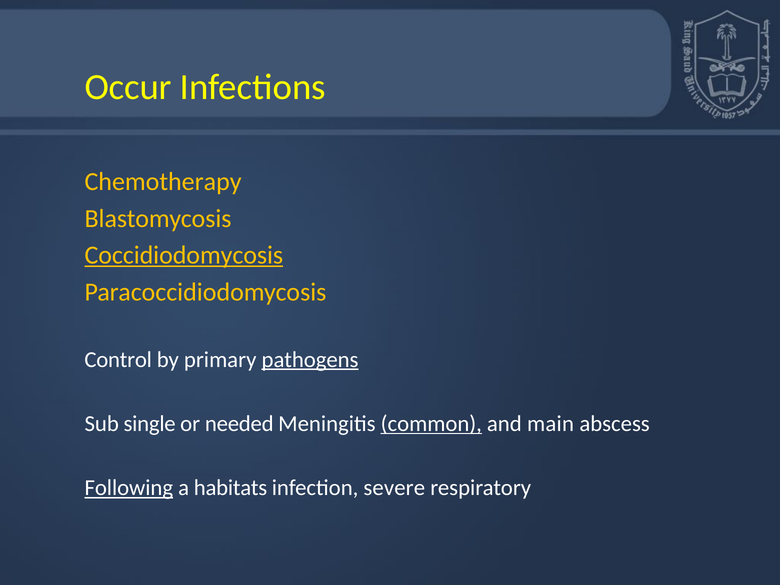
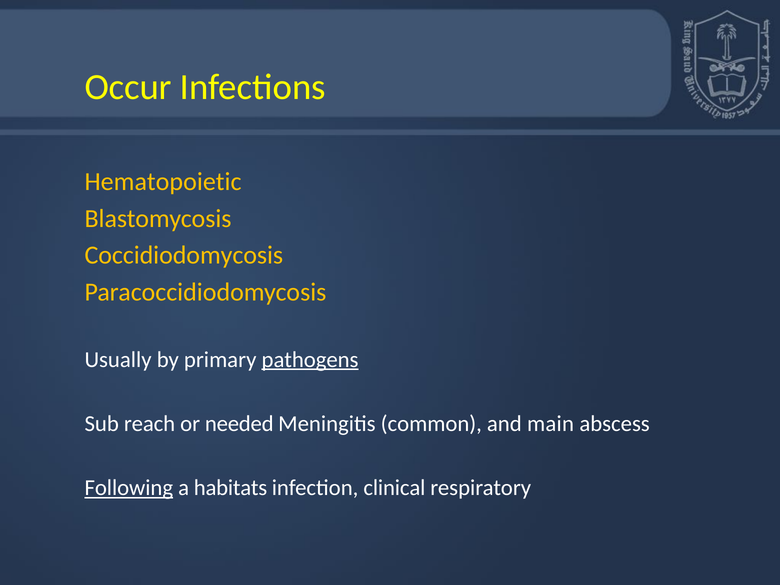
Chemotherapy: Chemotherapy -> Hematopoietic
Coccidiodomycosis underline: present -> none
Control: Control -> Usually
single: single -> reach
common underline: present -> none
severe: severe -> clinical
